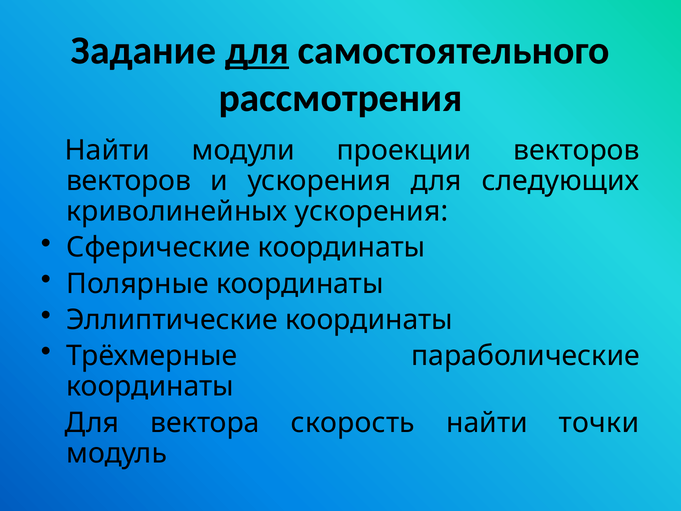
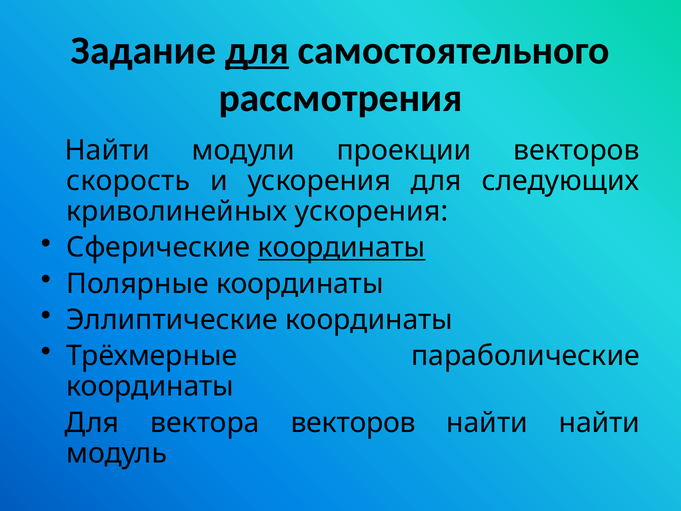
векторов at (129, 181): векторов -> скорость
координаты at (342, 247) underline: none -> present
вектора скорость: скорость -> векторов
найти точки: точки -> найти
